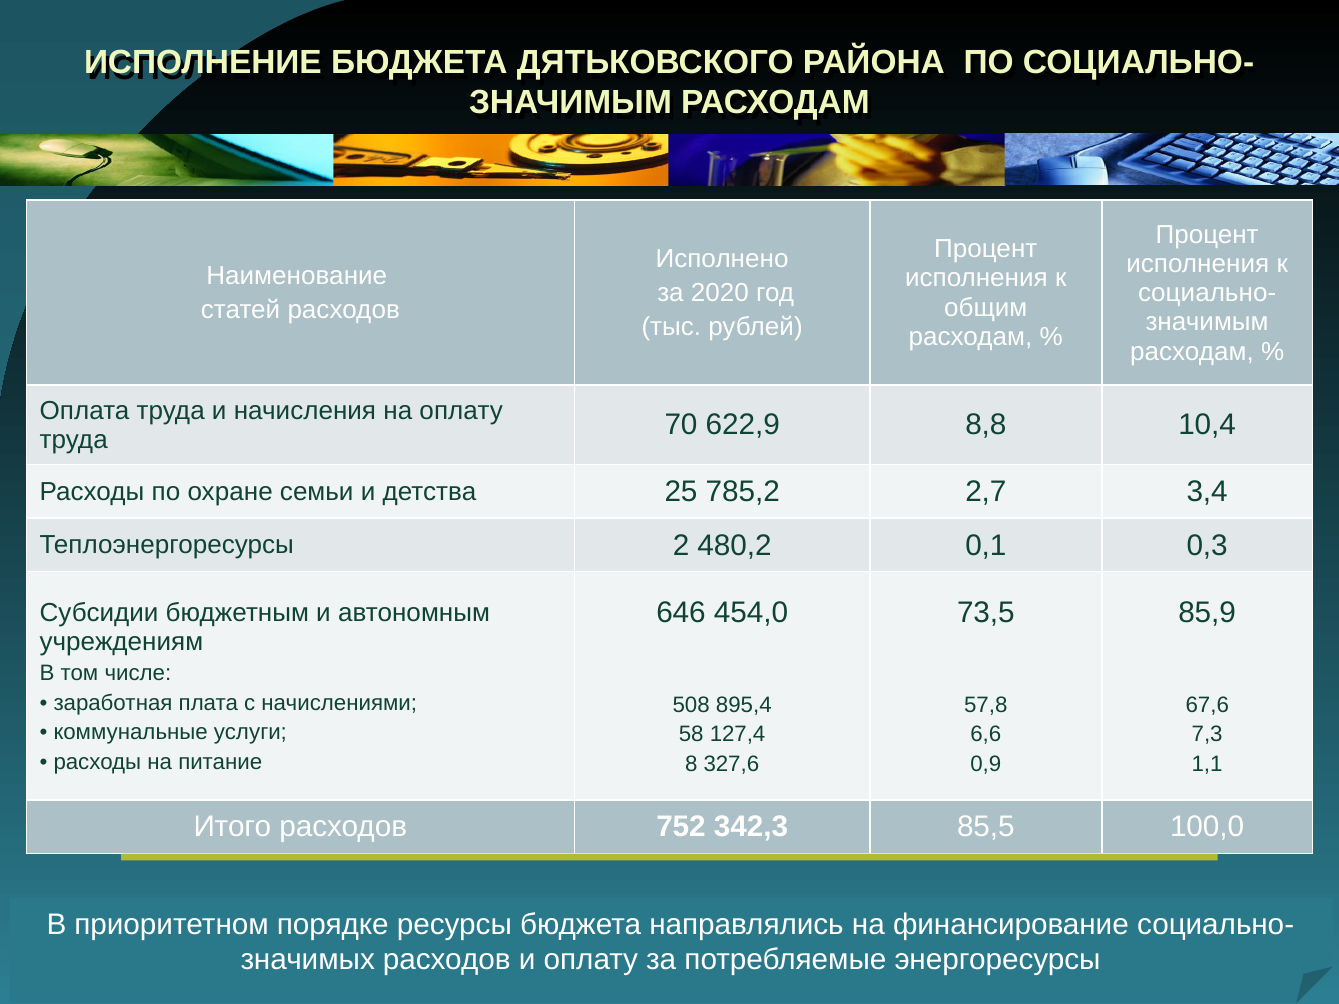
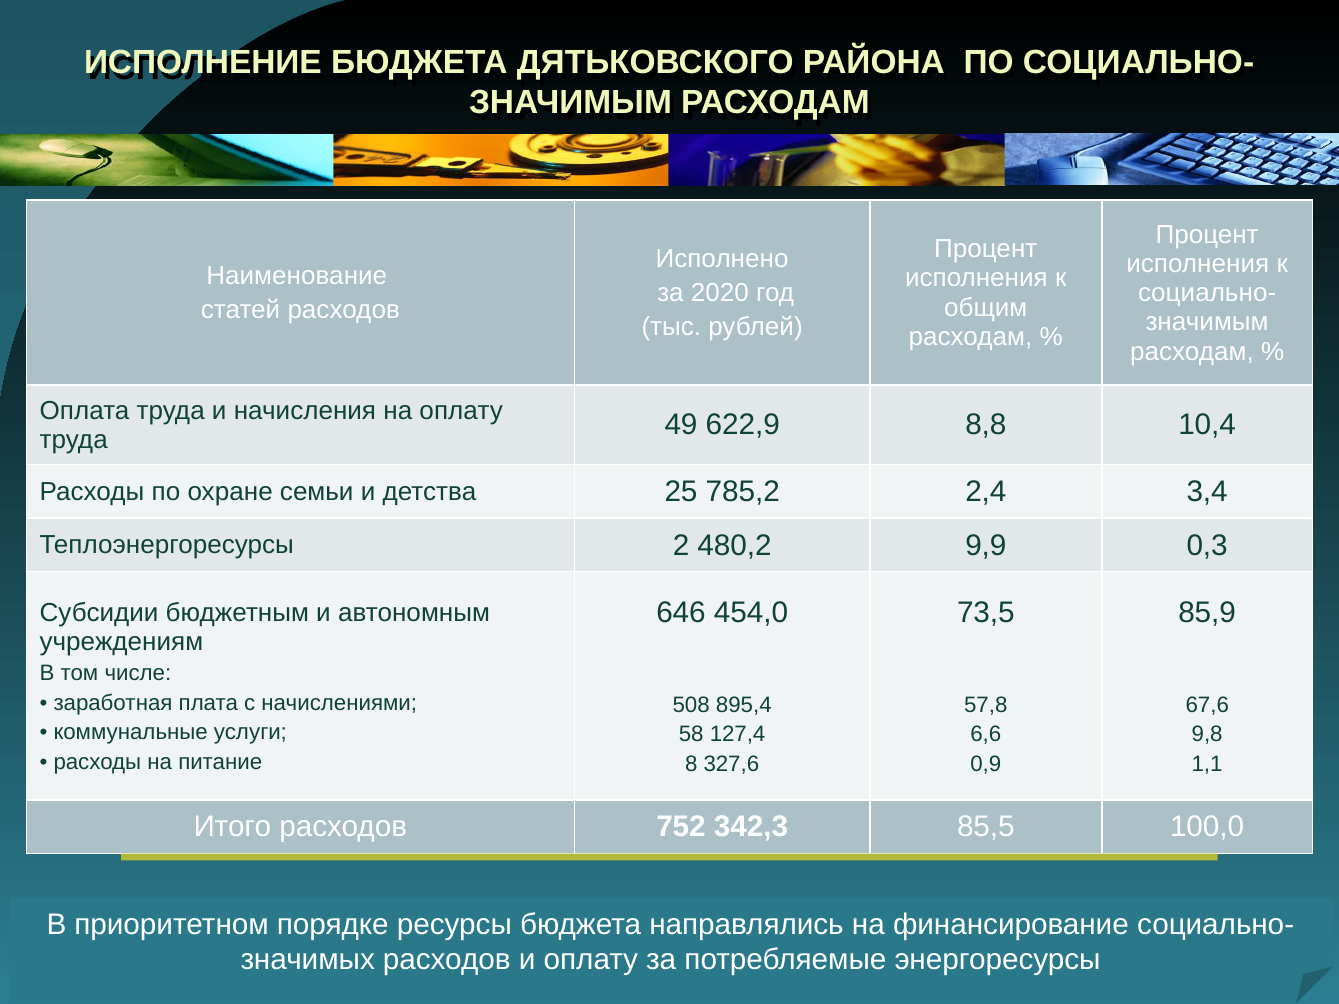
70: 70 -> 49
2,7: 2,7 -> 2,4
0,1: 0,1 -> 9,9
7,3: 7,3 -> 9,8
